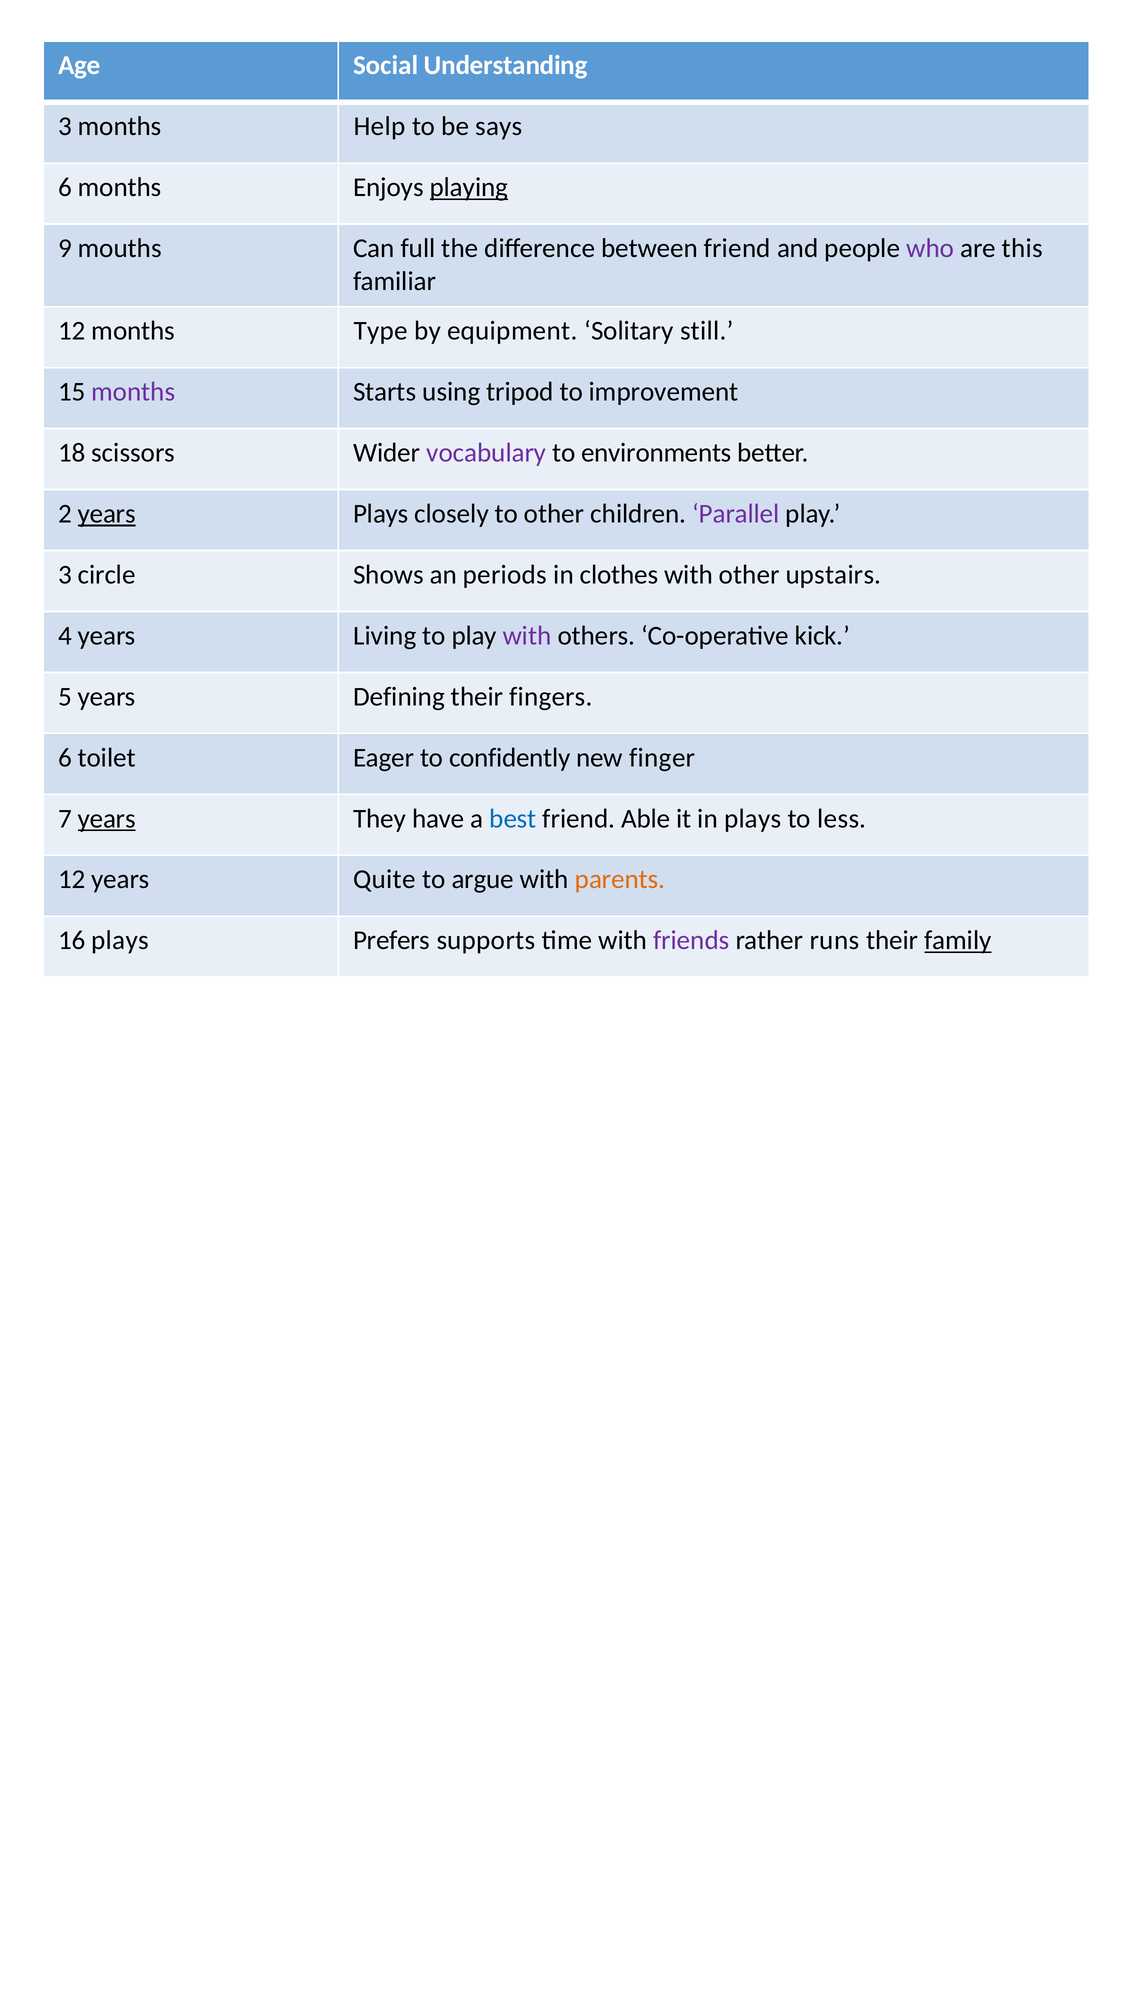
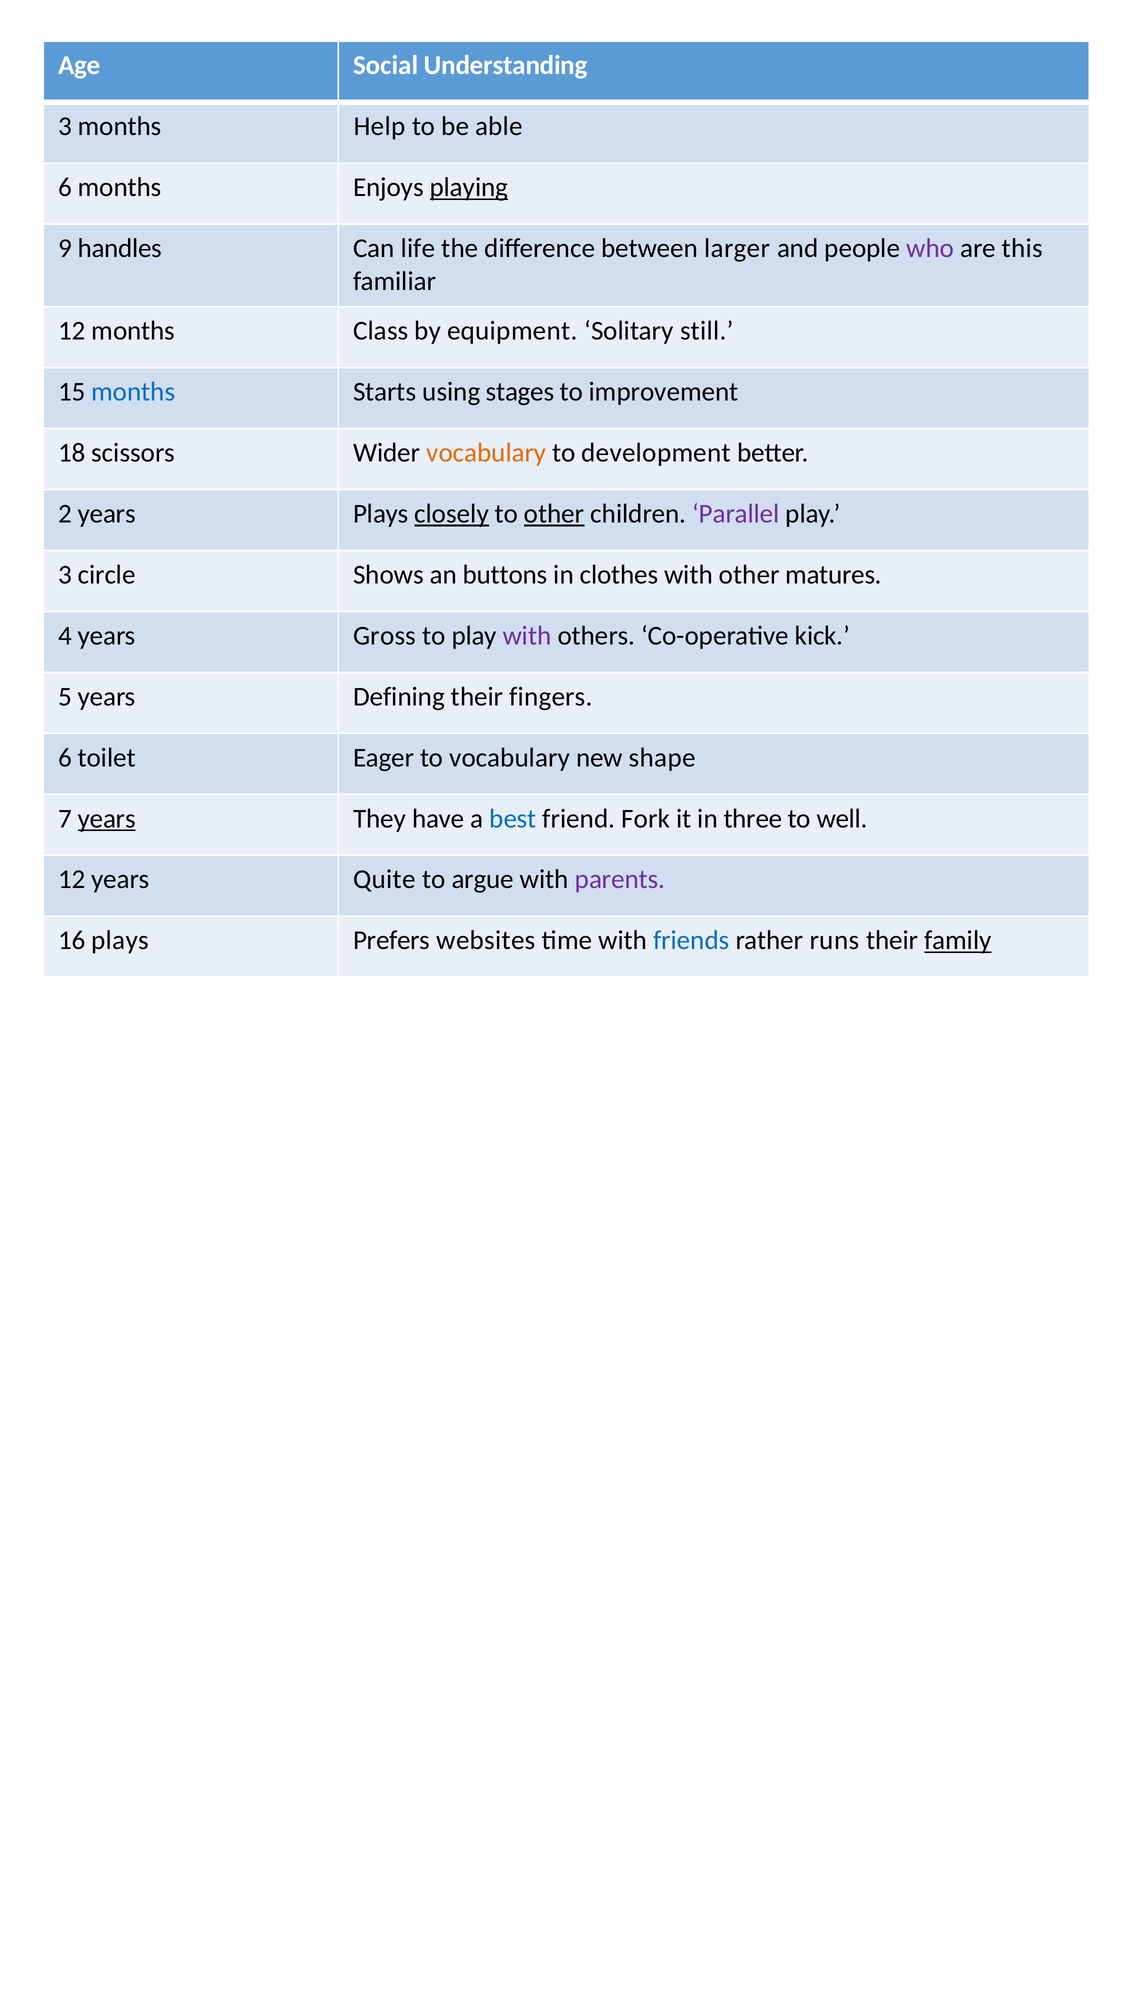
says: says -> able
mouths: mouths -> handles
full: full -> life
between friend: friend -> larger
Type: Type -> Class
months at (133, 392) colour: purple -> blue
tripod: tripod -> stages
vocabulary at (486, 453) colour: purple -> orange
environments: environments -> development
years at (107, 514) underline: present -> none
closely underline: none -> present
other at (554, 514) underline: none -> present
periods: periods -> buttons
upstairs: upstairs -> matures
Living: Living -> Gross
to confidently: confidently -> vocabulary
finger: finger -> shape
Able: Able -> Fork
in plays: plays -> three
less: less -> well
parents colour: orange -> purple
supports: supports -> websites
friends colour: purple -> blue
